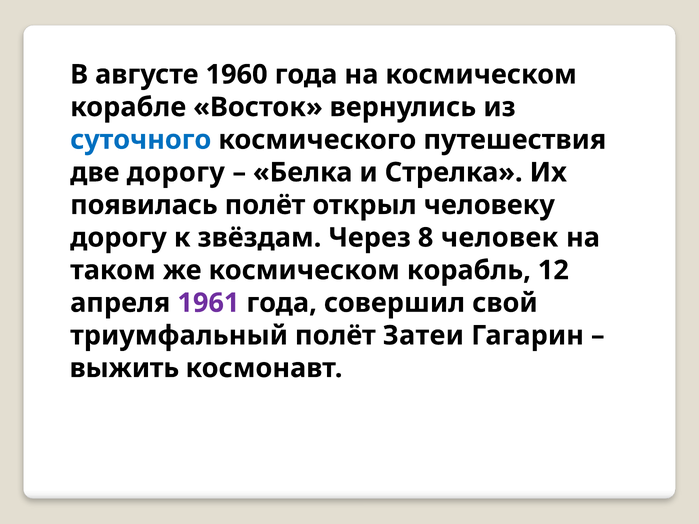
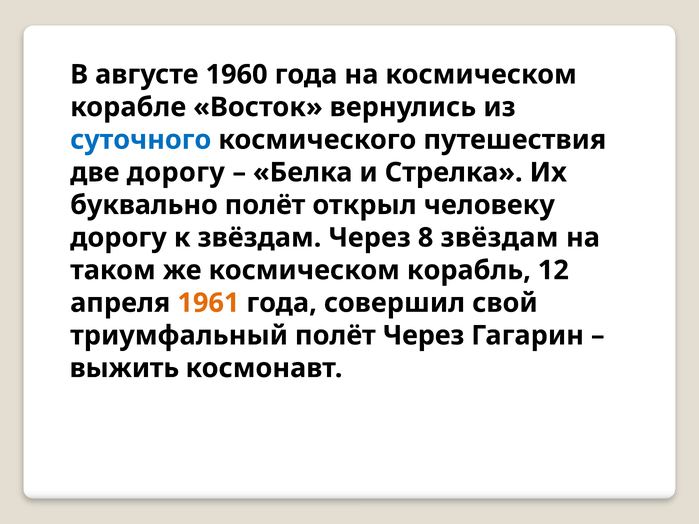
появилась: появилась -> буквально
8 человек: человек -> звёздам
1961 colour: purple -> orange
полёт Затеи: Затеи -> Через
